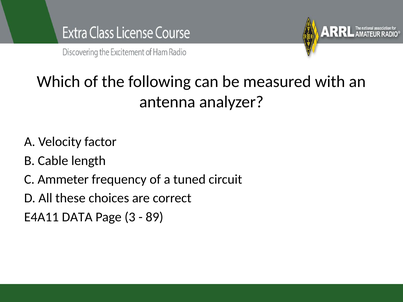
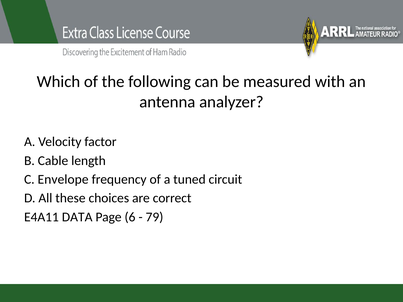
Ammeter: Ammeter -> Envelope
3: 3 -> 6
89: 89 -> 79
